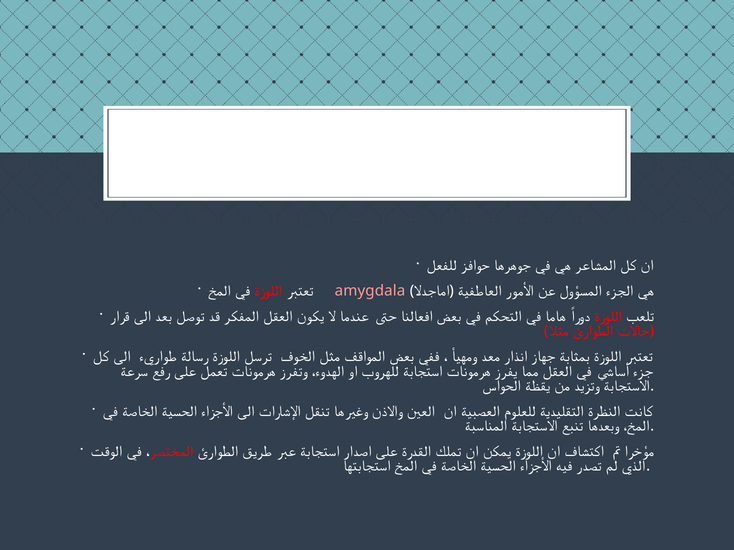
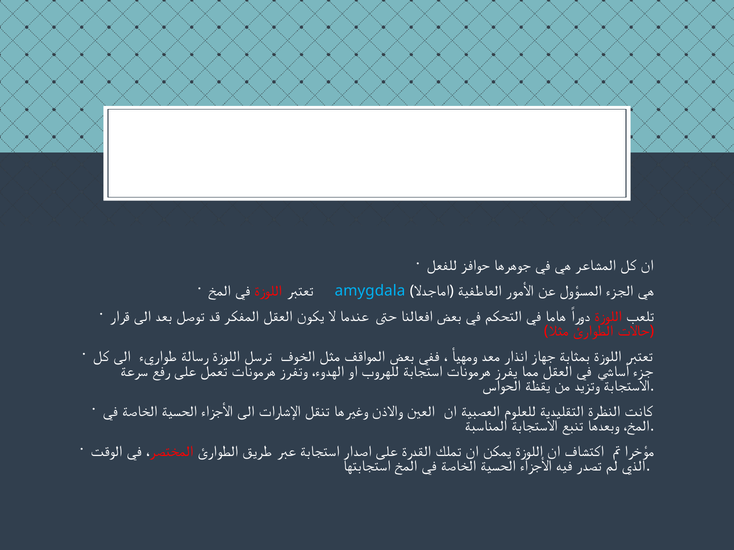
amygdala colour: pink -> light blue
